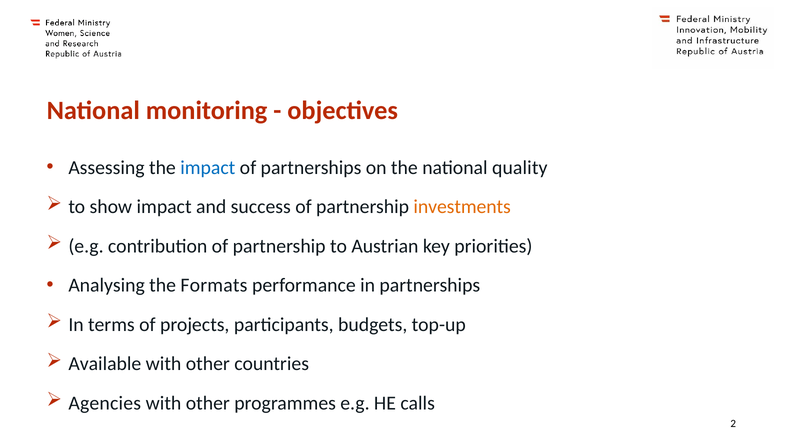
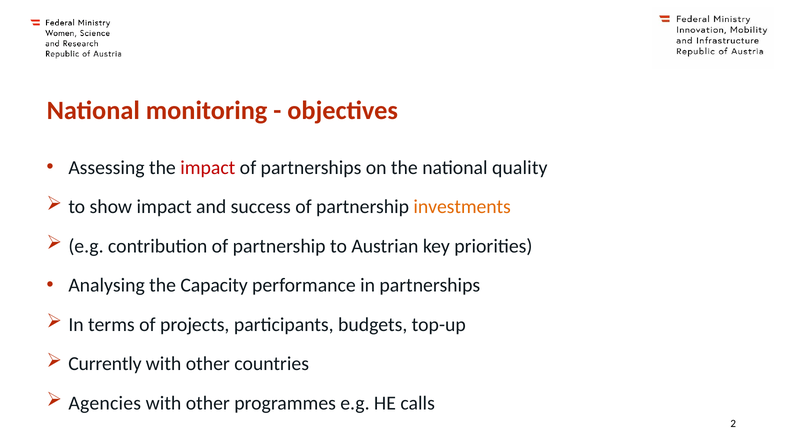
impact at (208, 167) colour: blue -> red
Formats: Formats -> Capacity
Available: Available -> Currently
